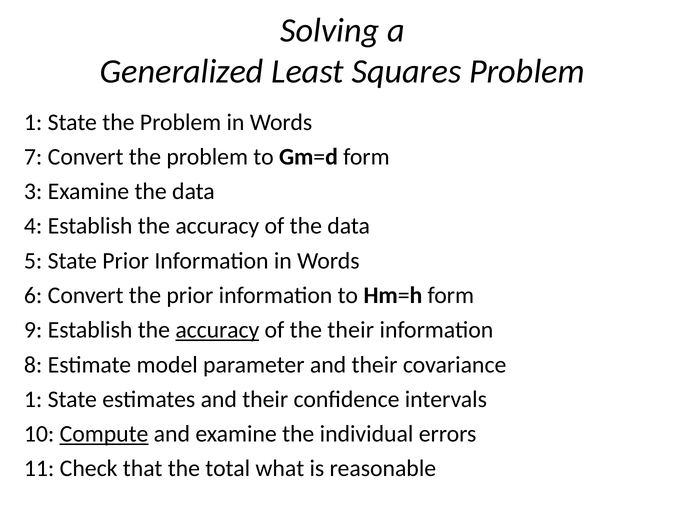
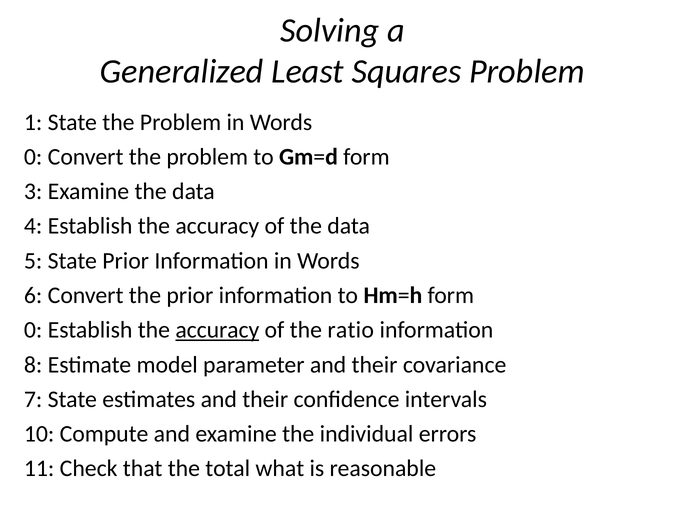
7 at (33, 157): 7 -> 0
9 at (33, 330): 9 -> 0
the their: their -> ratio
1 at (33, 399): 1 -> 7
Compute underline: present -> none
